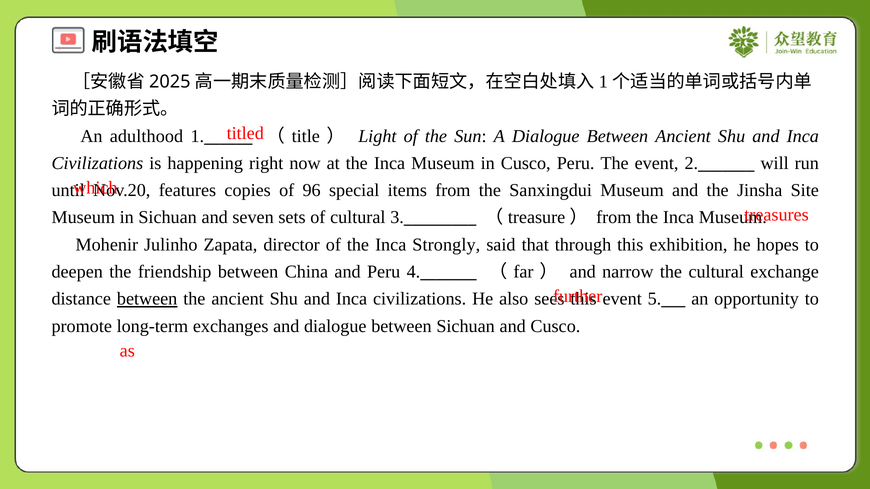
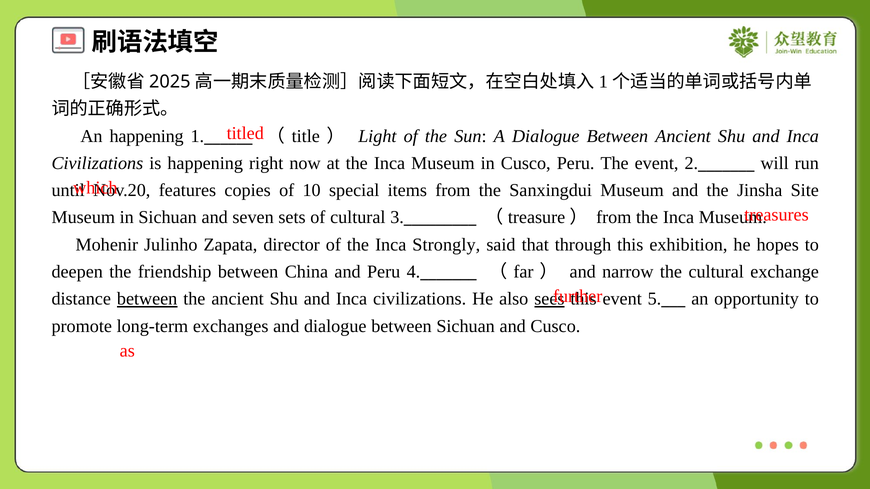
An adulthood: adulthood -> happening
96: 96 -> 10
sees underline: none -> present
